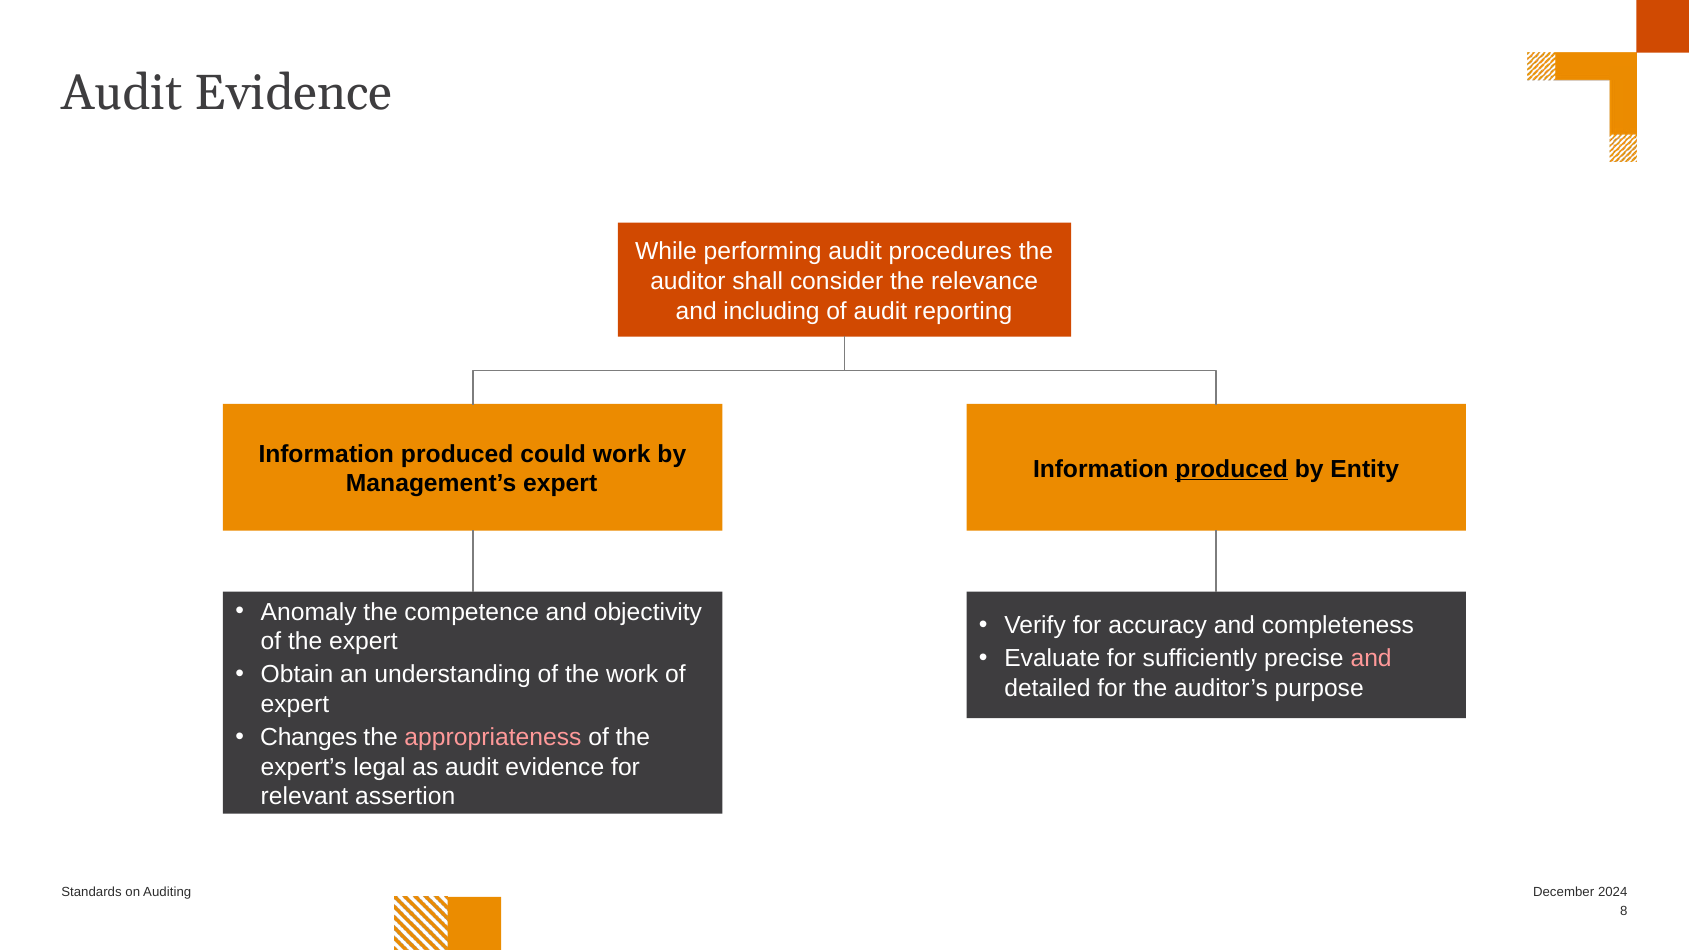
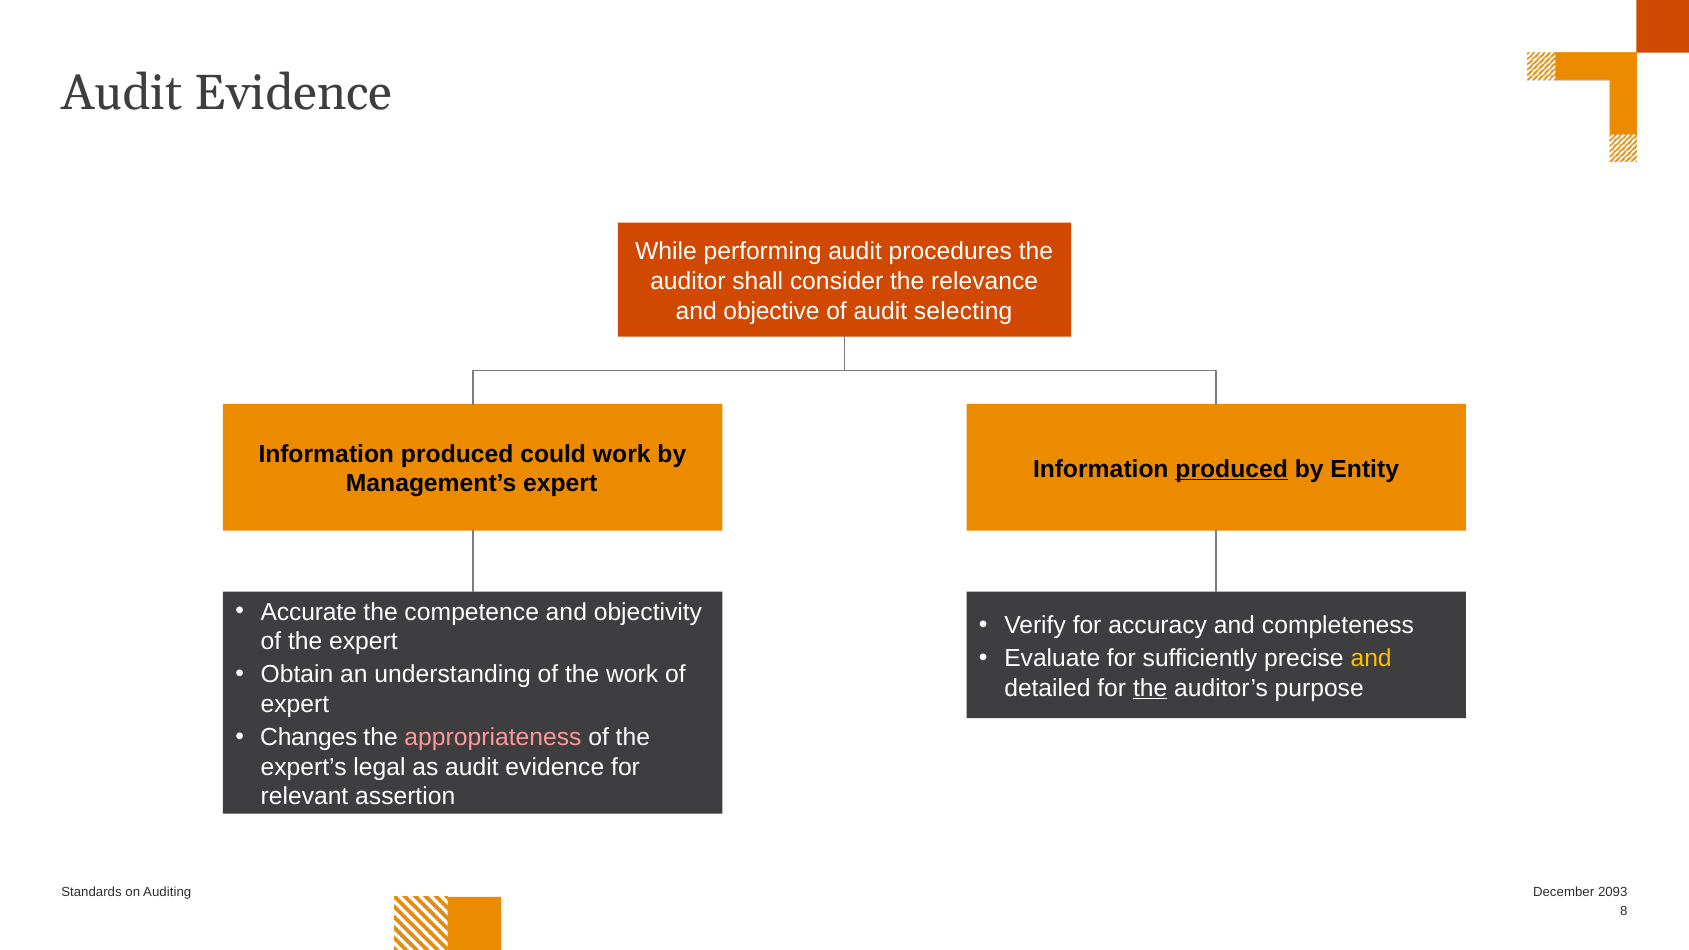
including: including -> objective
reporting: reporting -> selecting
Anomaly: Anomaly -> Accurate
and at (1371, 658) colour: pink -> yellow
the at (1150, 688) underline: none -> present
2024: 2024 -> 2093
